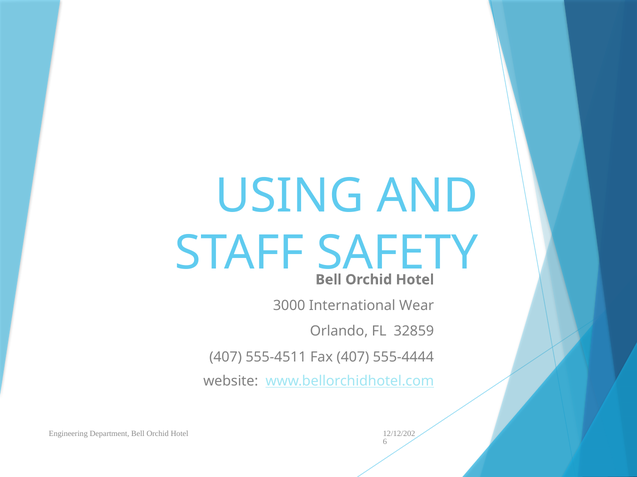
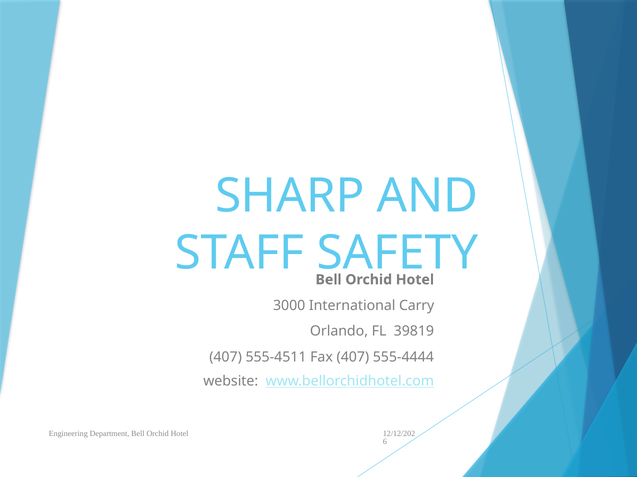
USING: USING -> SHARP
Wear: Wear -> Carry
32859: 32859 -> 39819
